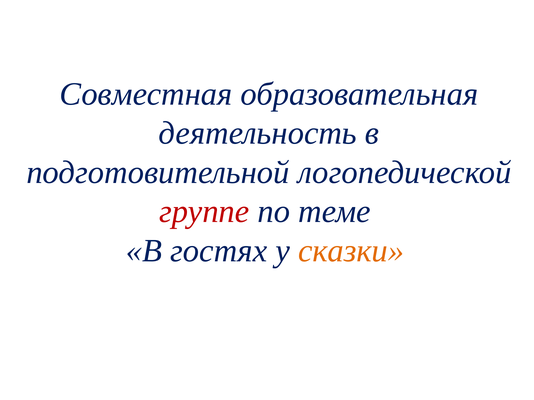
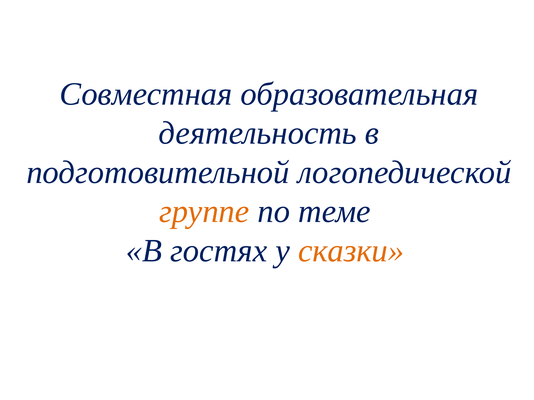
группе colour: red -> orange
